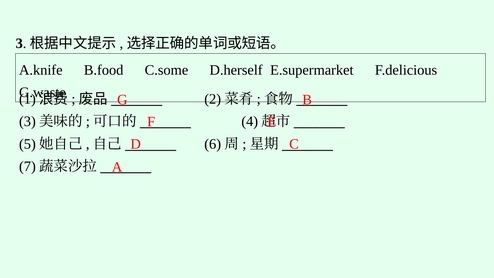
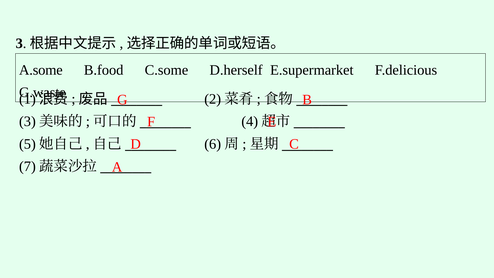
A.knife: A.knife -> A.some
